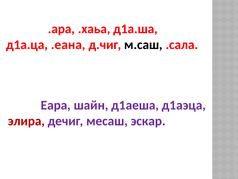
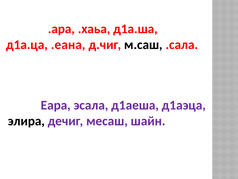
шайн: шайн -> эсала
элира colour: red -> black
эскар: эскар -> шайн
